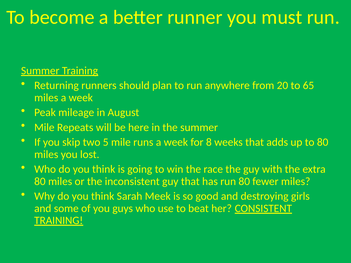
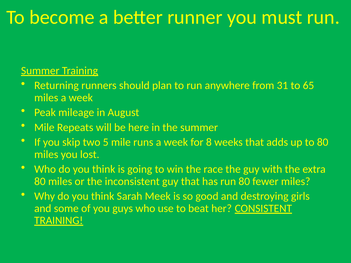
20: 20 -> 31
